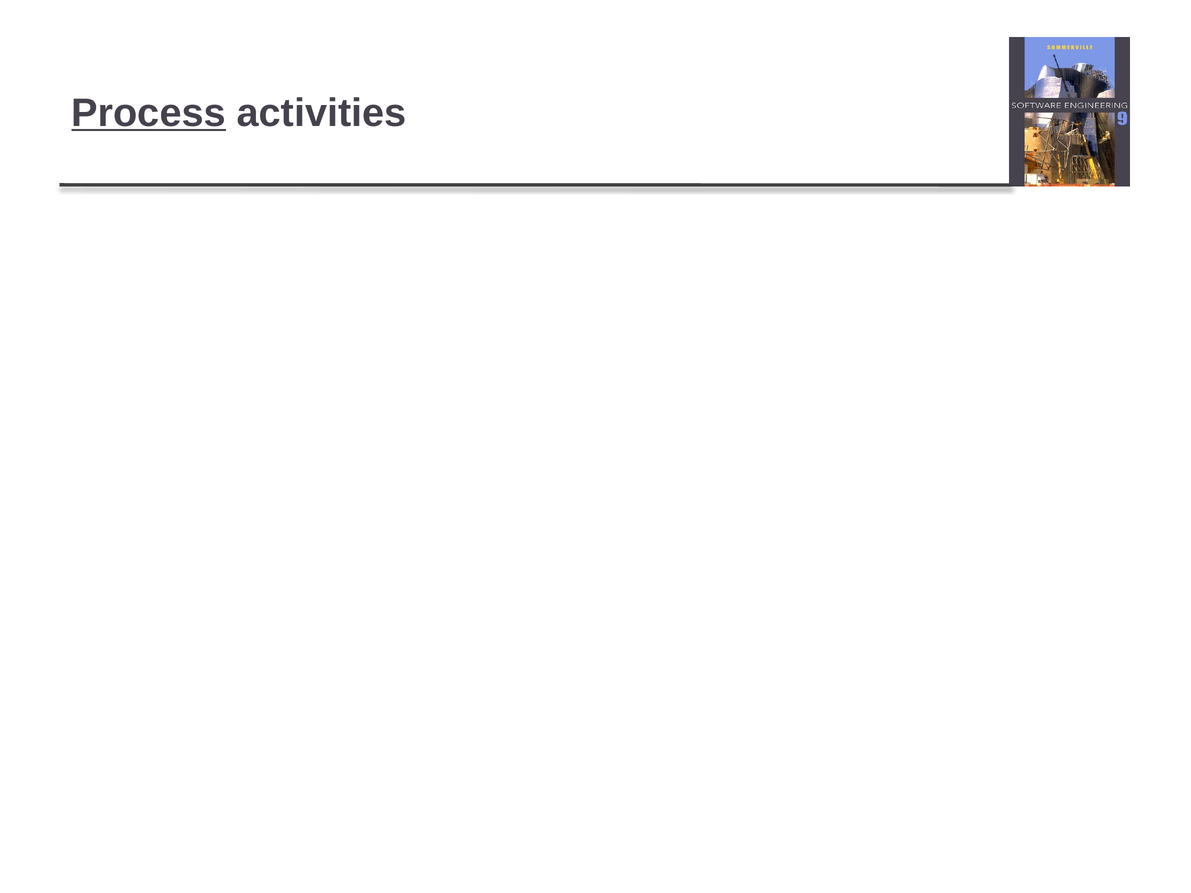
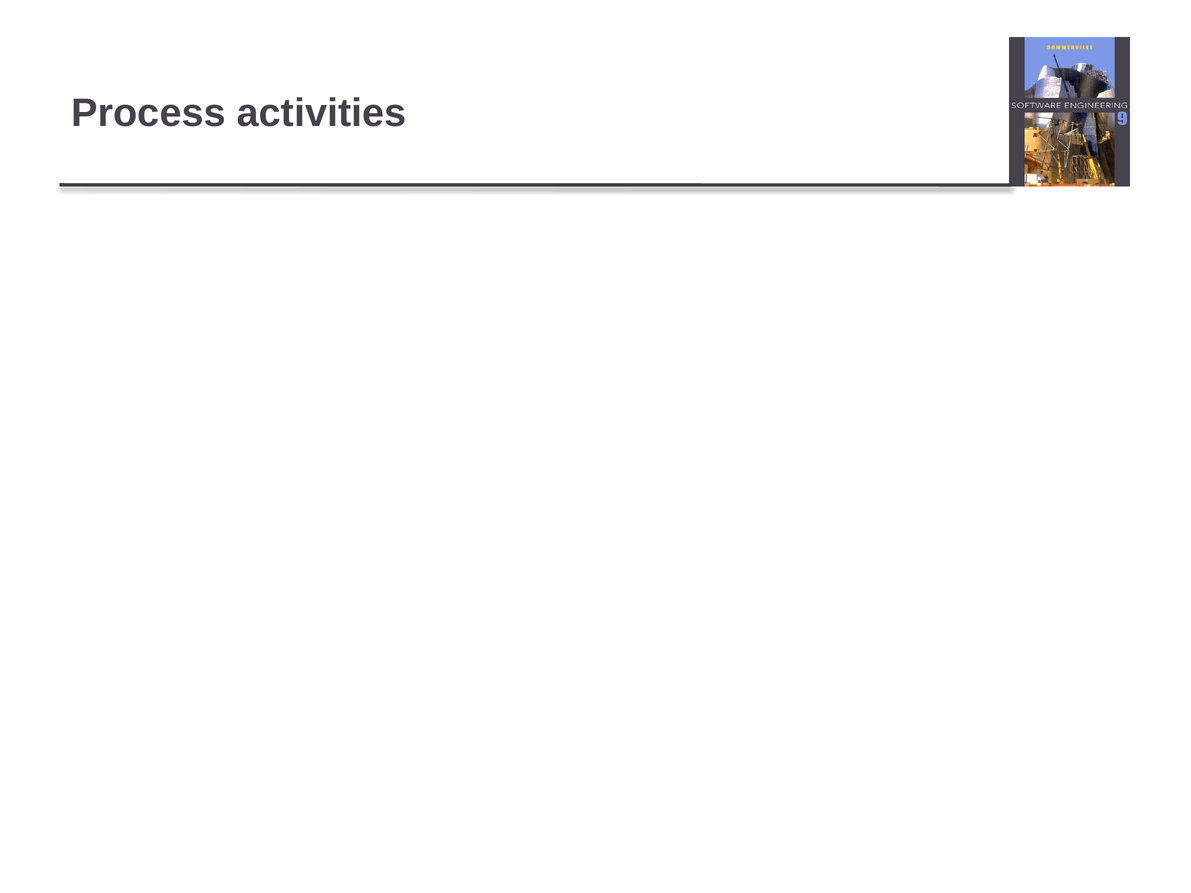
Process underline: present -> none
